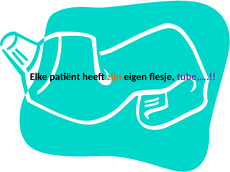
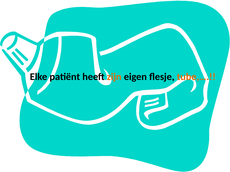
tube,… colour: purple -> orange
